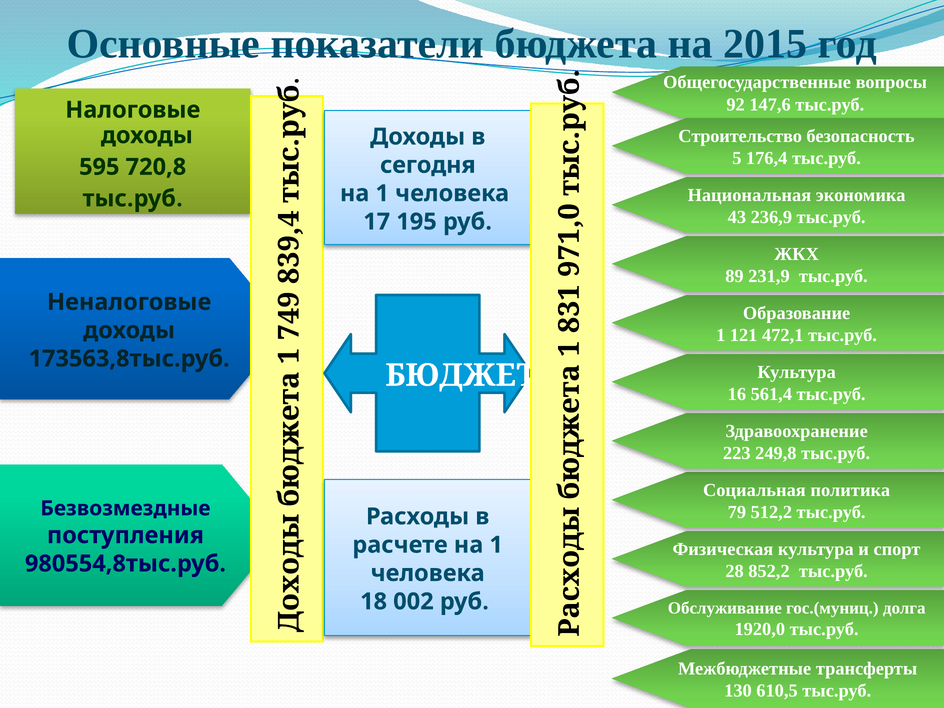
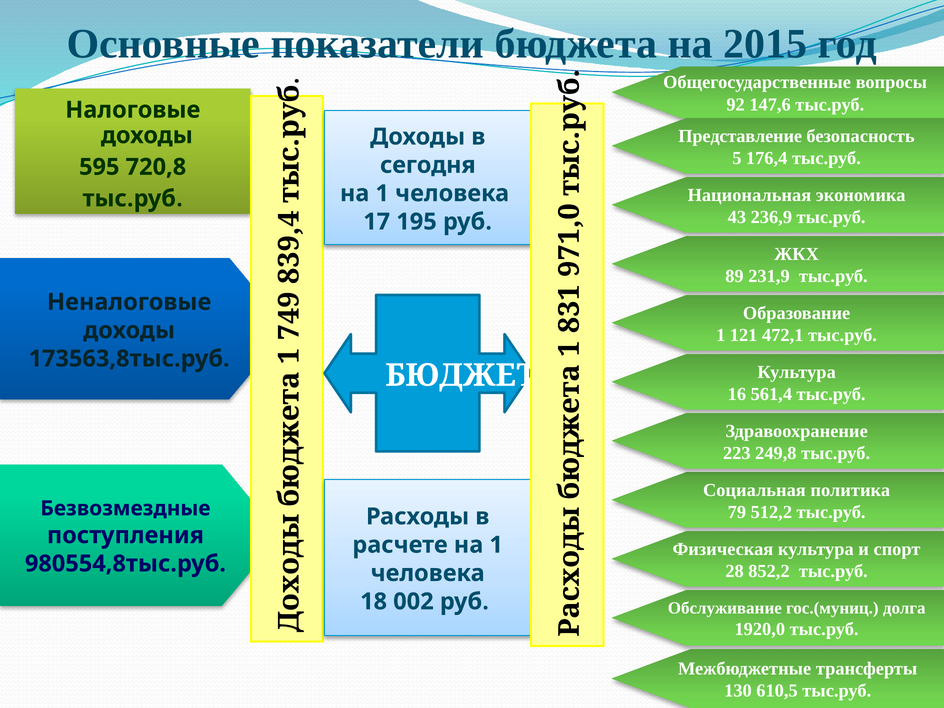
Строительство: Строительство -> Представление
